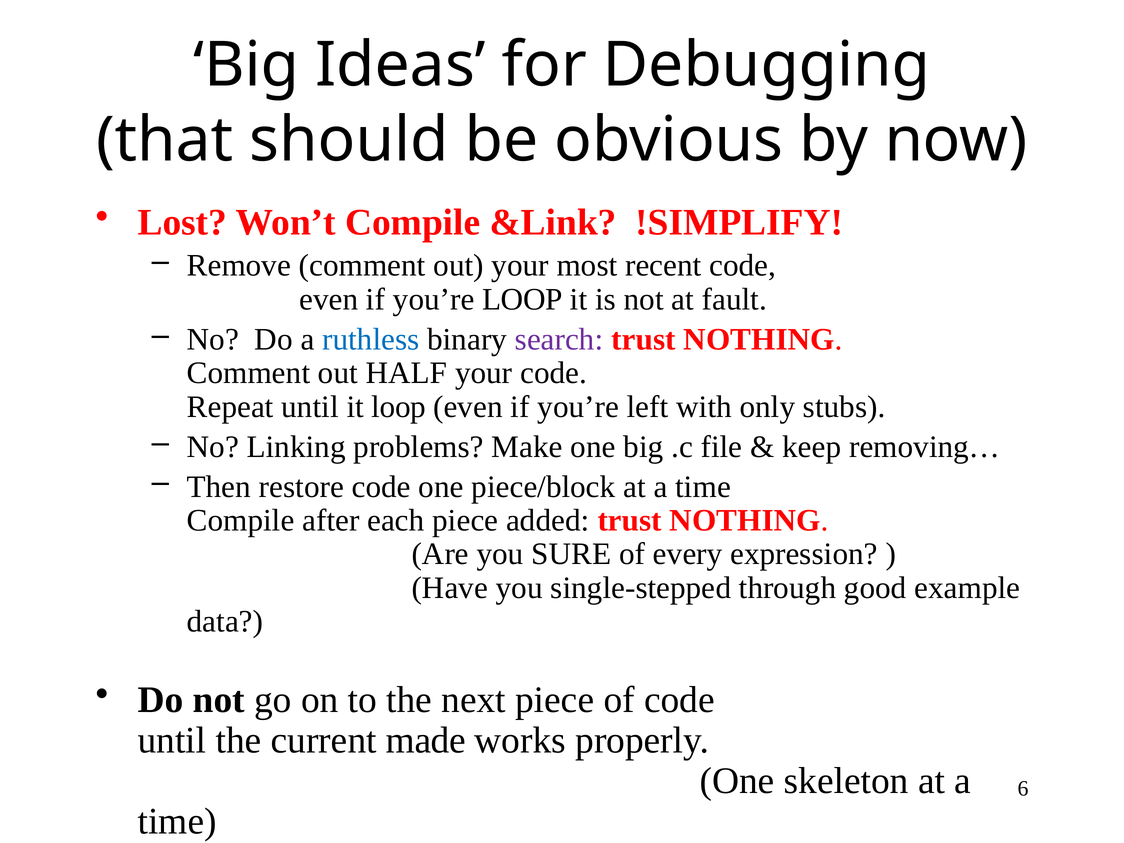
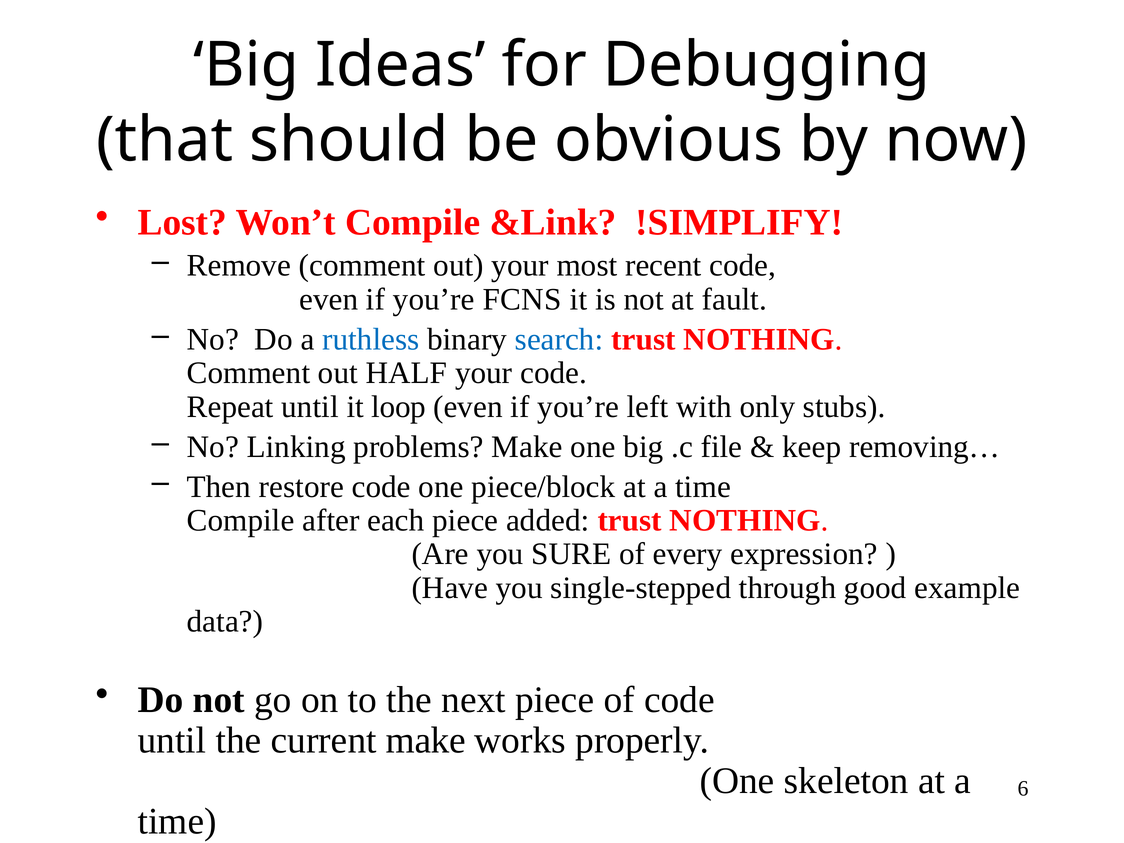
you’re LOOP: LOOP -> FCNS
search colour: purple -> blue
current made: made -> make
